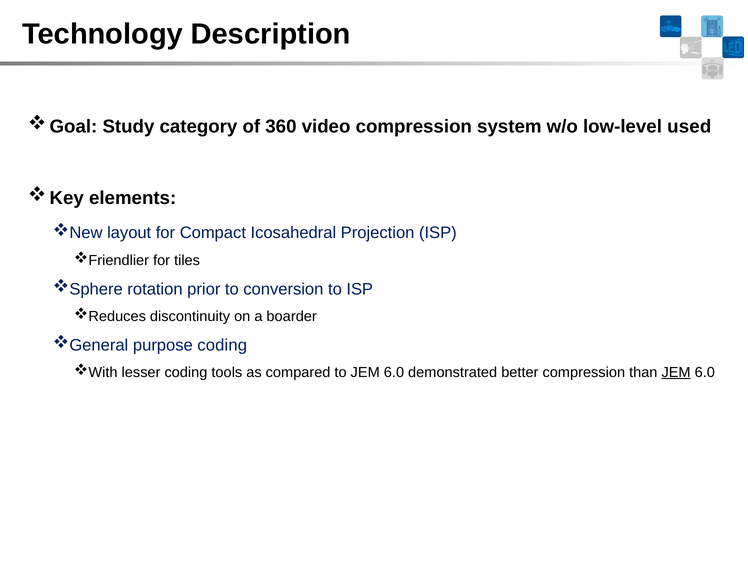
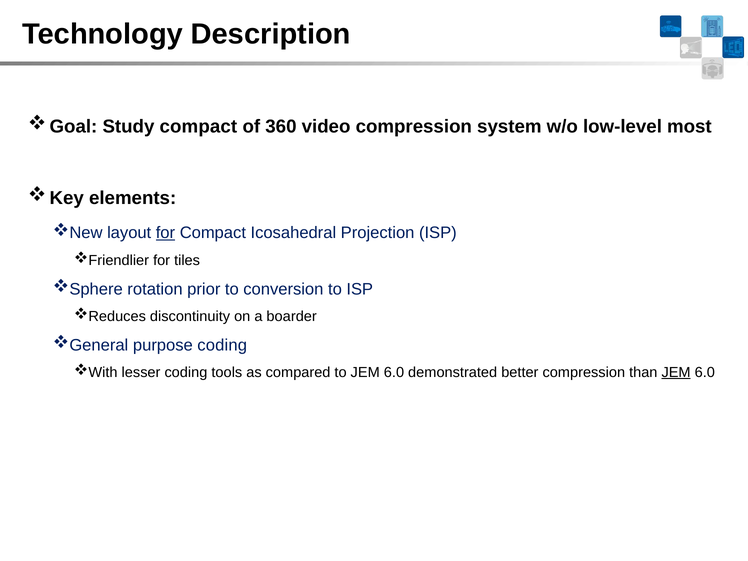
Study category: category -> compact
used: used -> most
for at (165, 233) underline: none -> present
